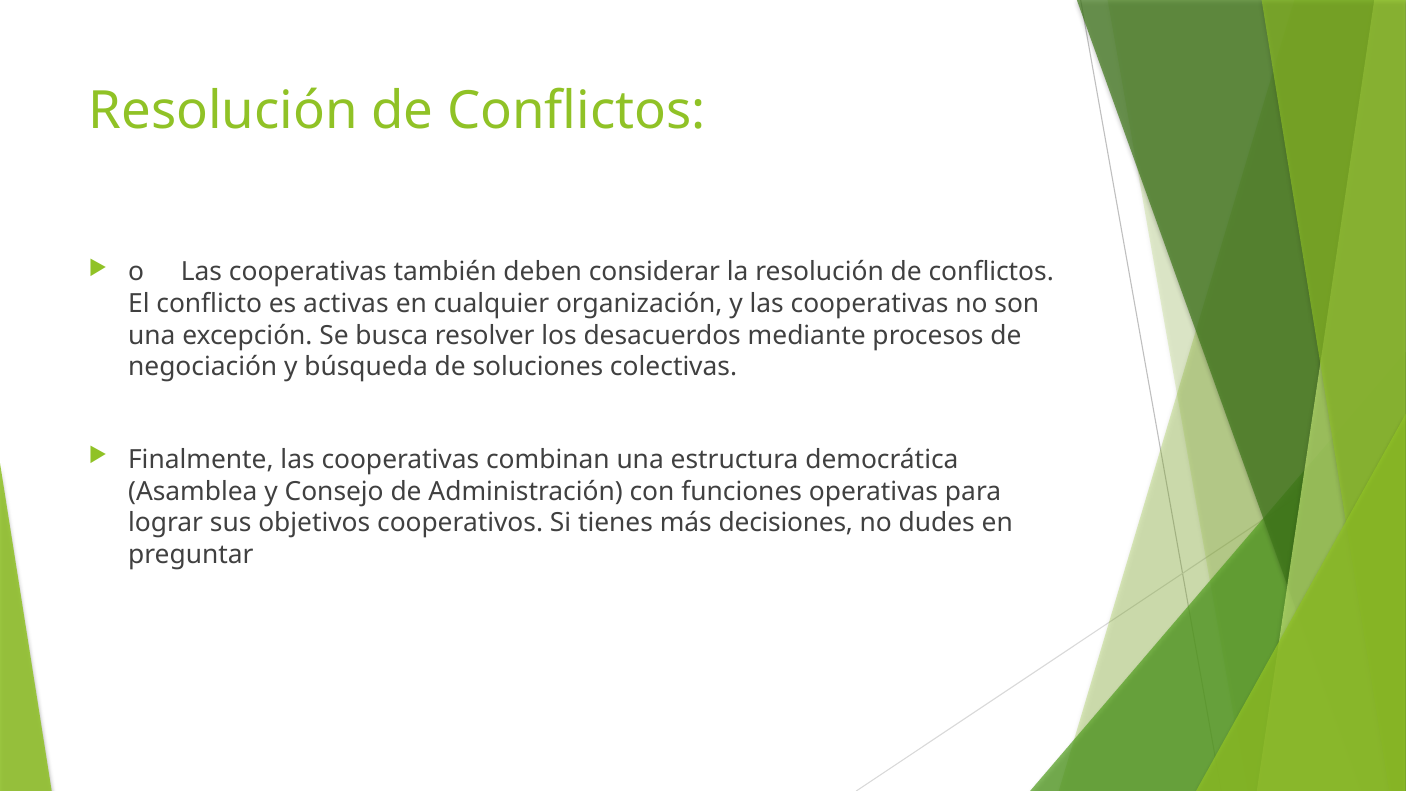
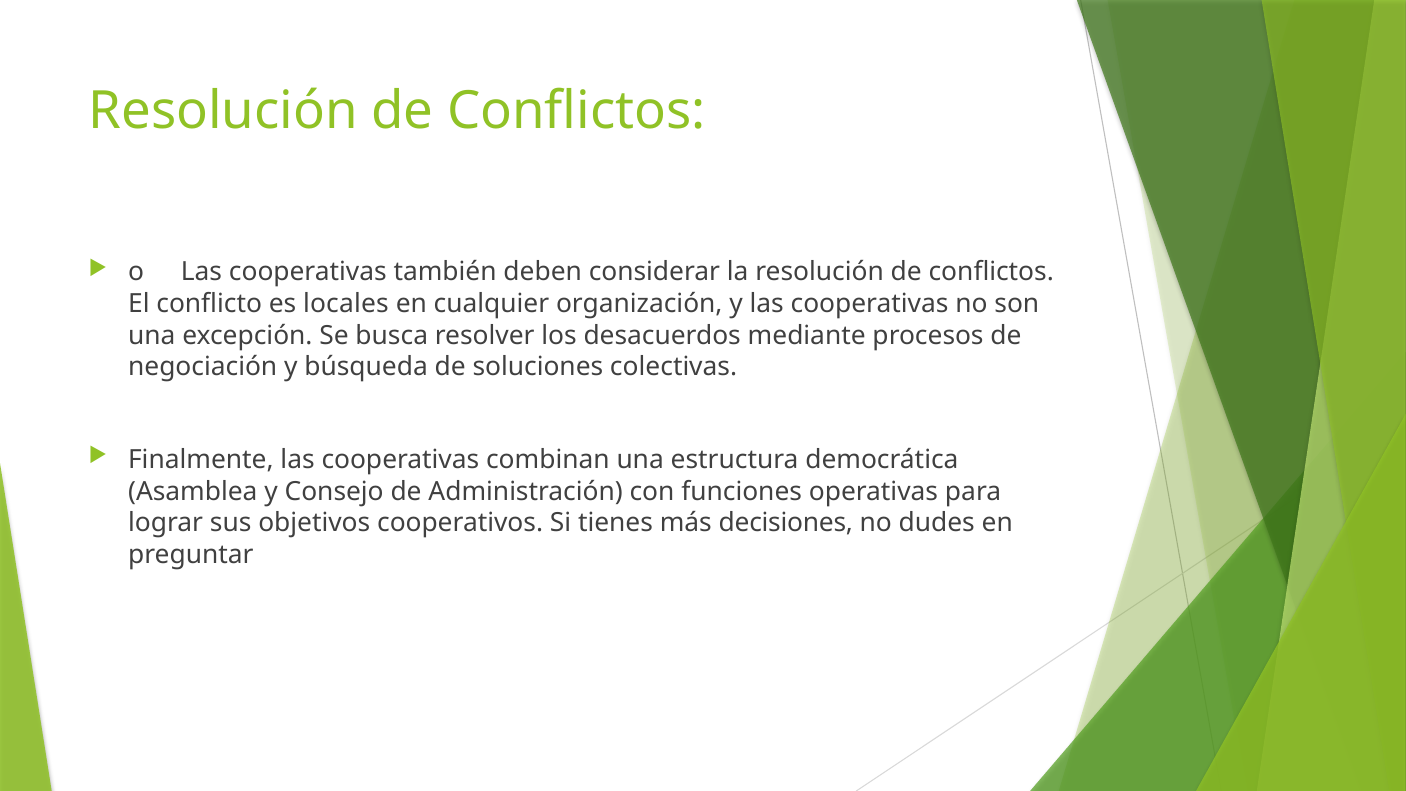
activas: activas -> locales
